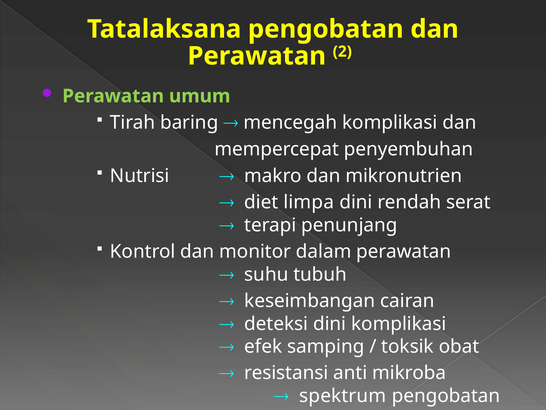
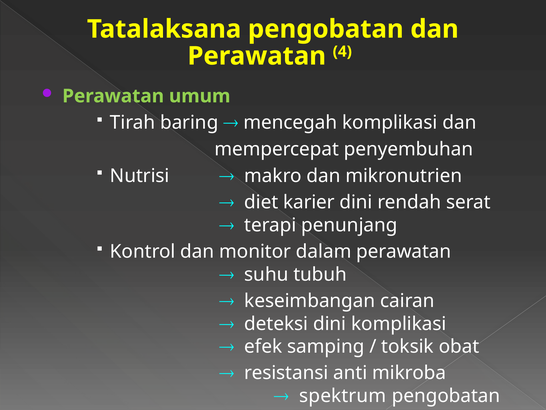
2: 2 -> 4
limpa: limpa -> karier
